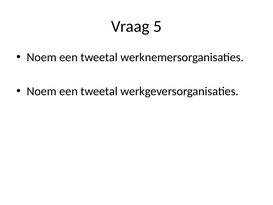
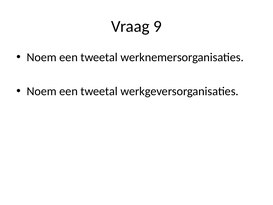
5: 5 -> 9
